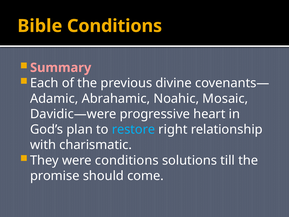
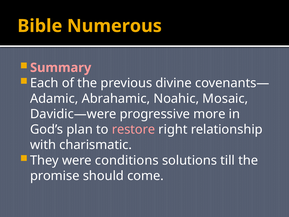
Bible Conditions: Conditions -> Numerous
heart: heart -> more
restore colour: light blue -> pink
